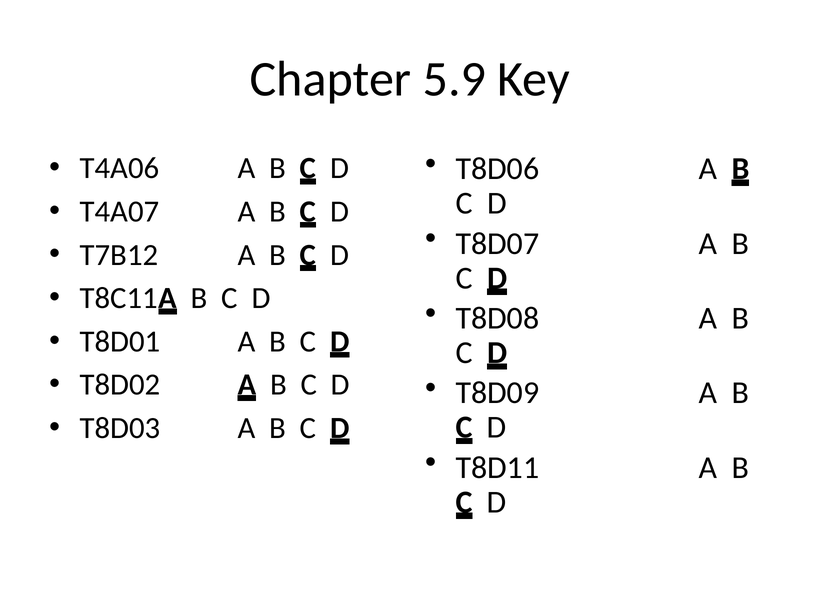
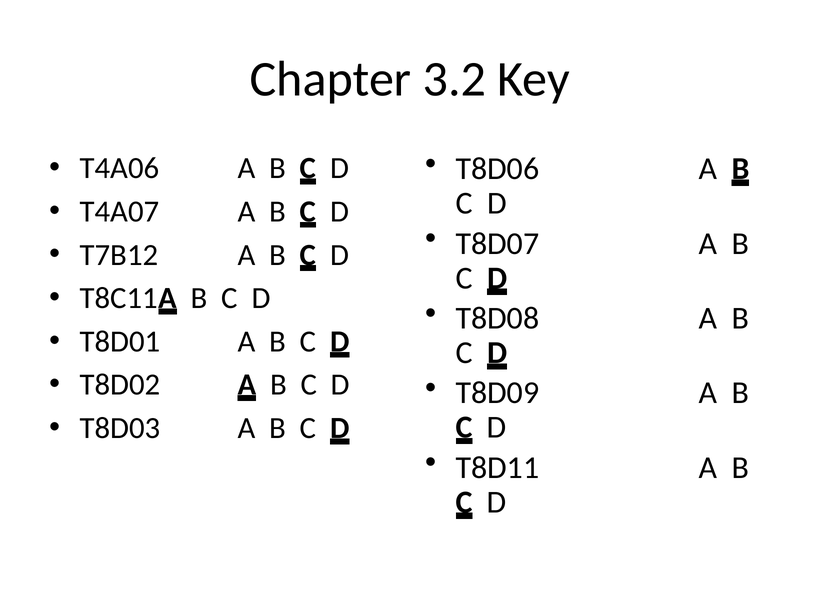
5.9: 5.9 -> 3.2
